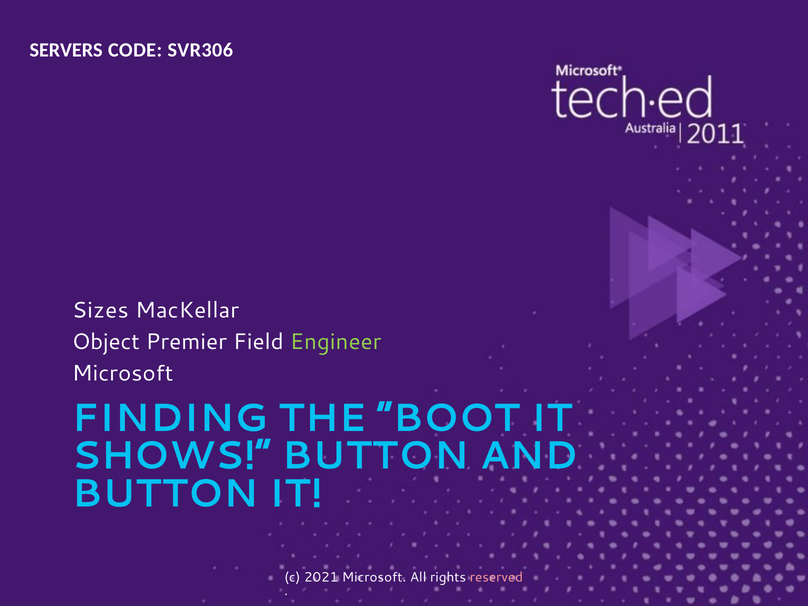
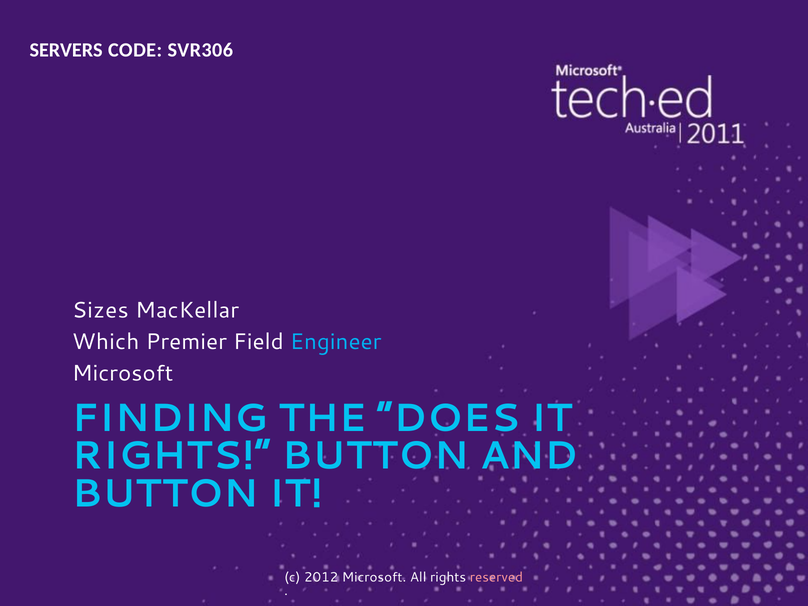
Object: Object -> Which
Engineer colour: light green -> light blue
BOOT: BOOT -> DOES
SHOWS at (172, 456): SHOWS -> RIGHTS
2021: 2021 -> 2012
